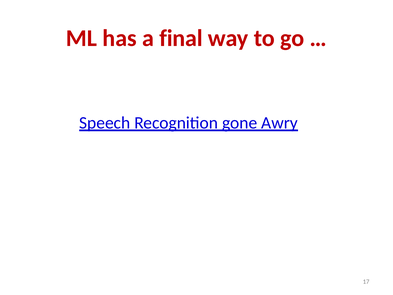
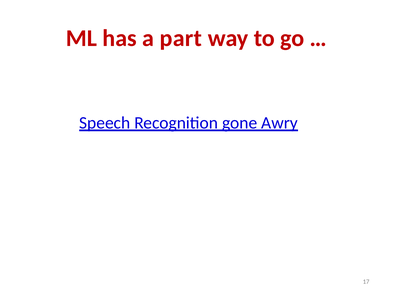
final: final -> part
